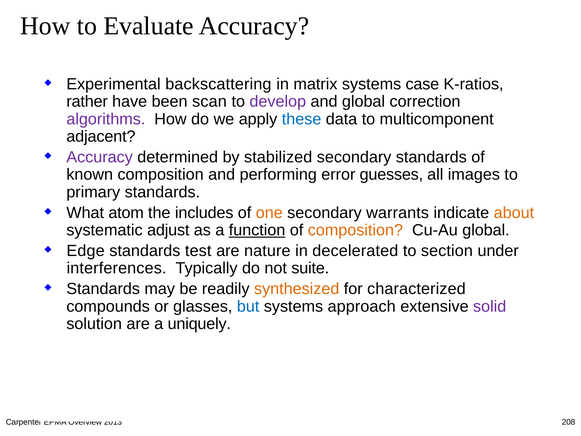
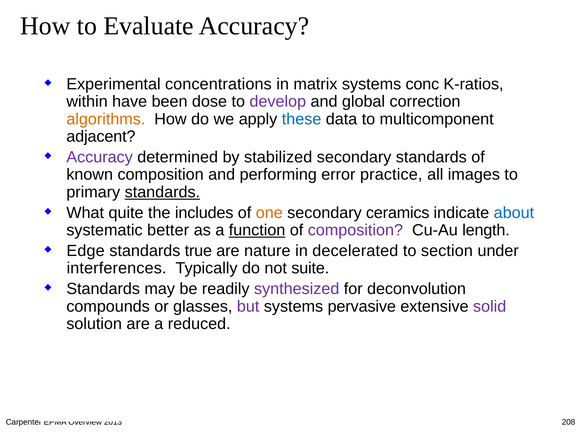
backscattering: backscattering -> concentrations
case: case -> conc
rather: rather -> within
scan: scan -> dose
algorithms colour: purple -> orange
guesses: guesses -> practice
standards at (162, 192) underline: none -> present
atom: atom -> quite
warrants: warrants -> ceramics
about colour: orange -> blue
adjust: adjust -> better
composition at (355, 230) colour: orange -> purple
Cu-Au global: global -> length
test: test -> true
synthesized colour: orange -> purple
characterized: characterized -> deconvolution
but colour: blue -> purple
approach: approach -> pervasive
uniquely: uniquely -> reduced
